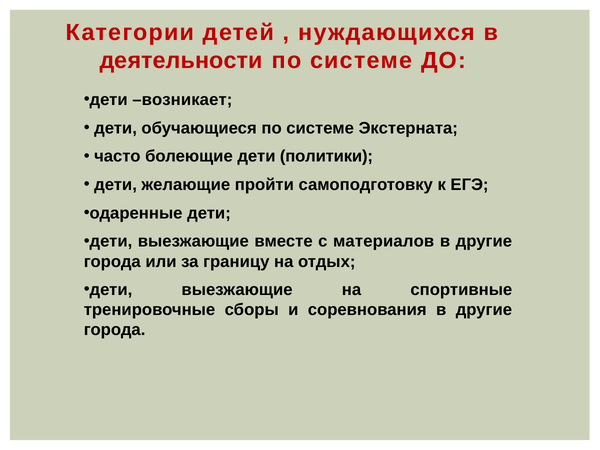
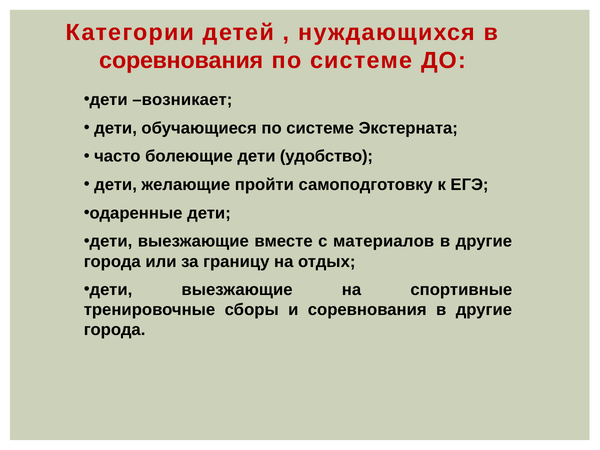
деятельности at (181, 61): деятельности -> соревнования
политики: политики -> удобство
